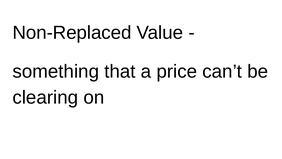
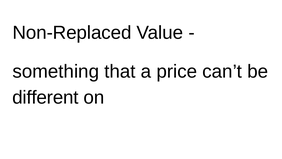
clearing: clearing -> different
